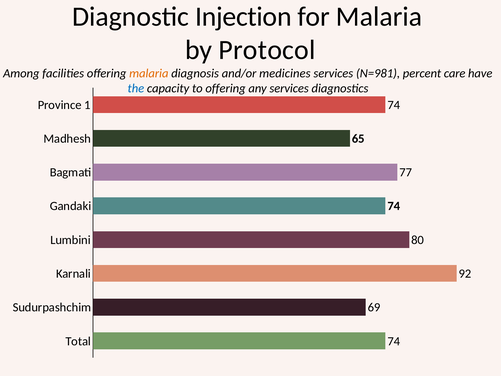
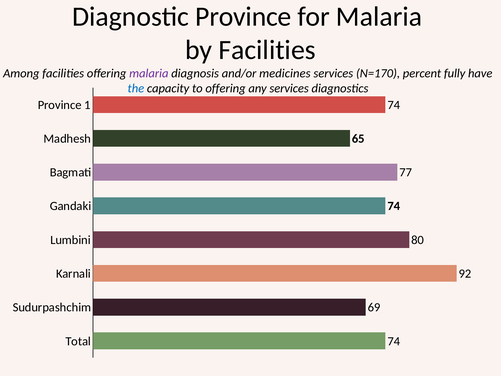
Diagnostic Injection: Injection -> Province
by Protocol: Protocol -> Facilities
malaria at (149, 73) colour: orange -> purple
N=981: N=981 -> N=170
care: care -> fully
